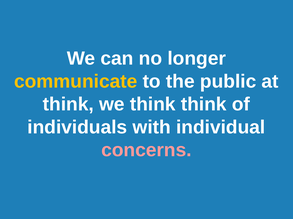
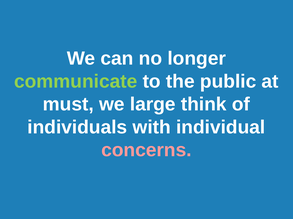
communicate colour: yellow -> light green
think at (68, 105): think -> must
we think: think -> large
